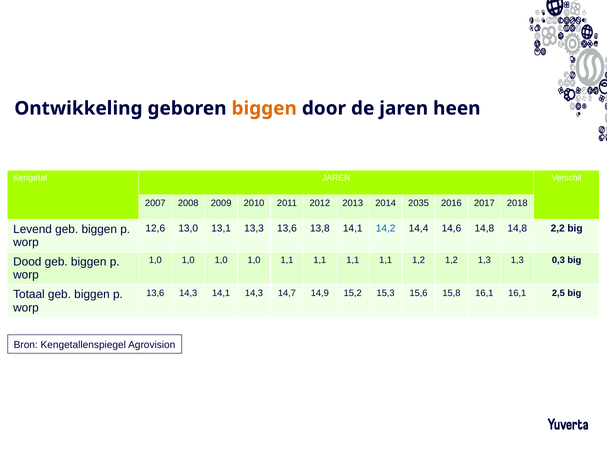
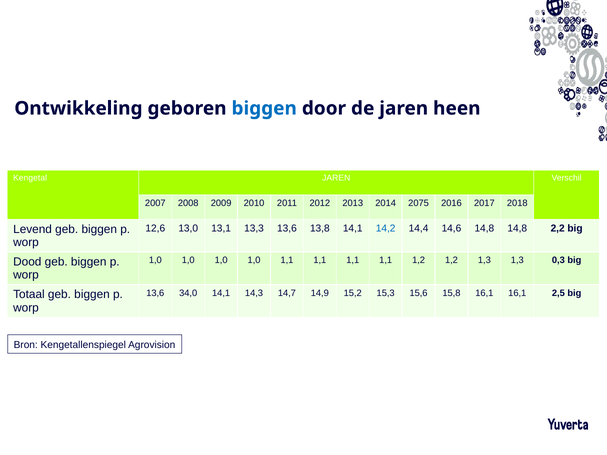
biggen at (264, 108) colour: orange -> blue
2035: 2035 -> 2075
13,6 14,3: 14,3 -> 34,0
